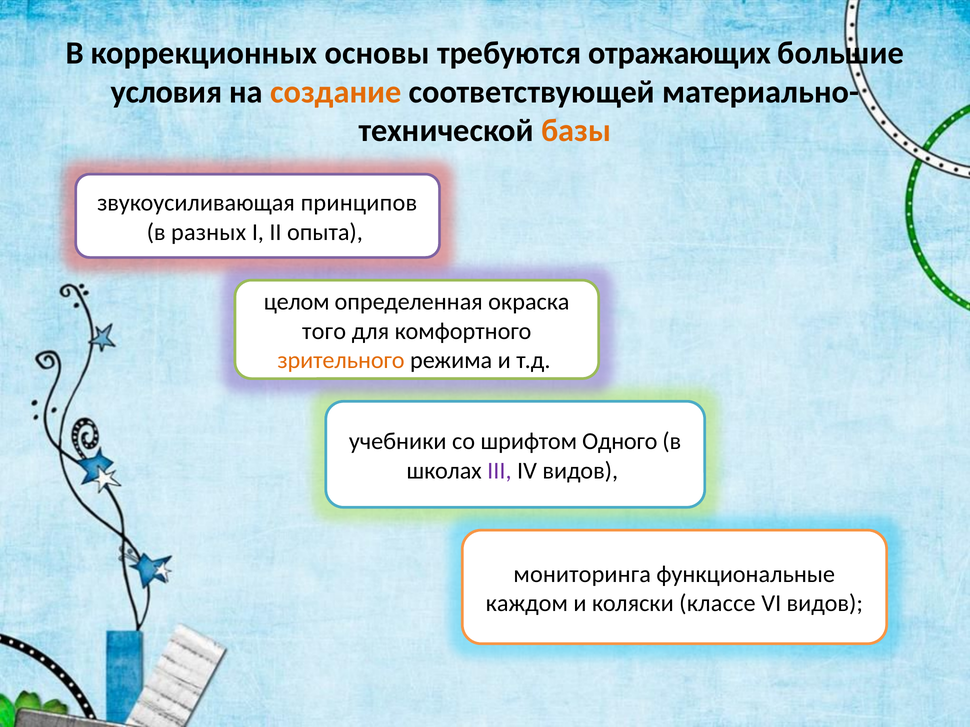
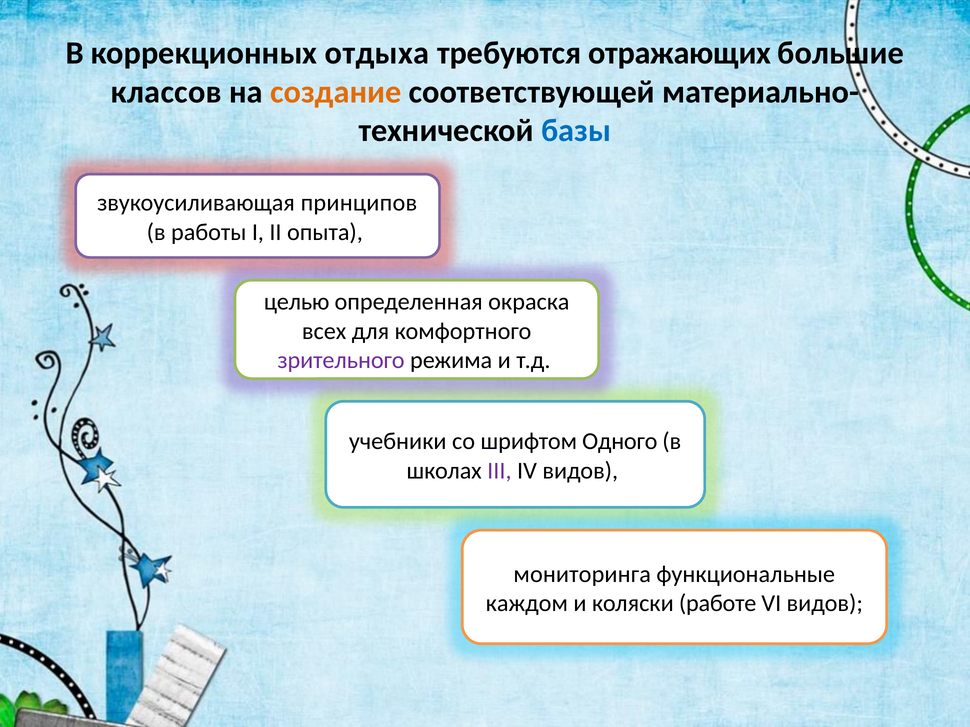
основы: основы -> отдыха
условия: условия -> классов
базы colour: orange -> blue
разных: разных -> работы
целом: целом -> целью
того: того -> всех
зрительного colour: orange -> purple
классе: классе -> работе
